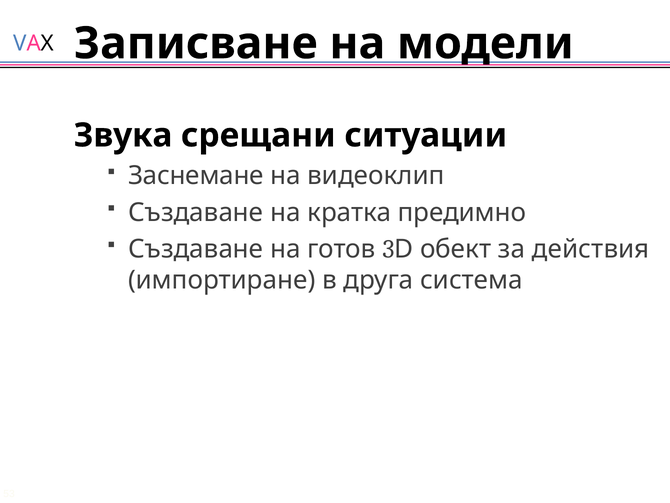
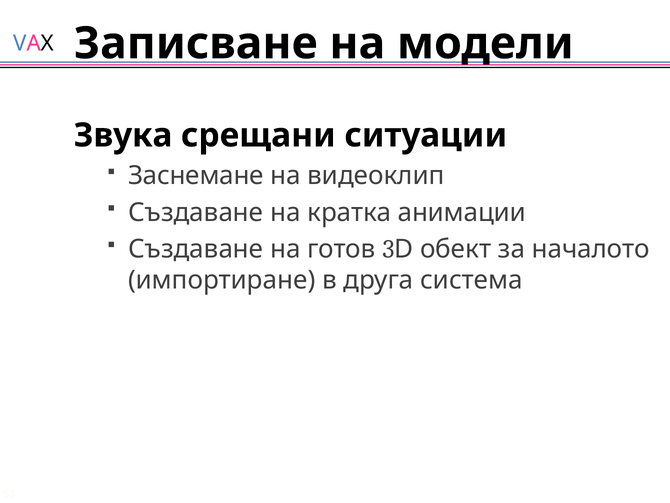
предимно: предимно -> анимации
действия: действия -> началото
